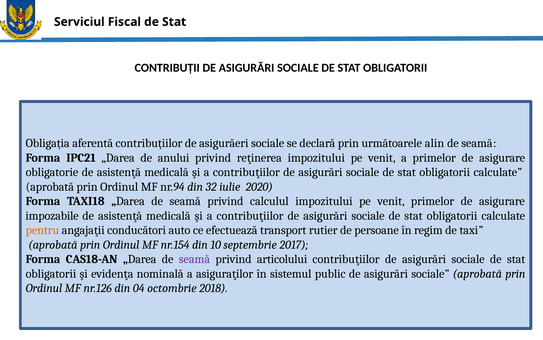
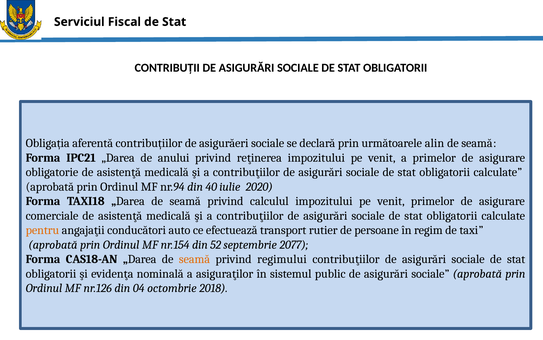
32: 32 -> 40
impozabile: impozabile -> comerciale
10: 10 -> 52
2017: 2017 -> 2077
seamă at (194, 259) colour: purple -> orange
articolului: articolului -> regimului
